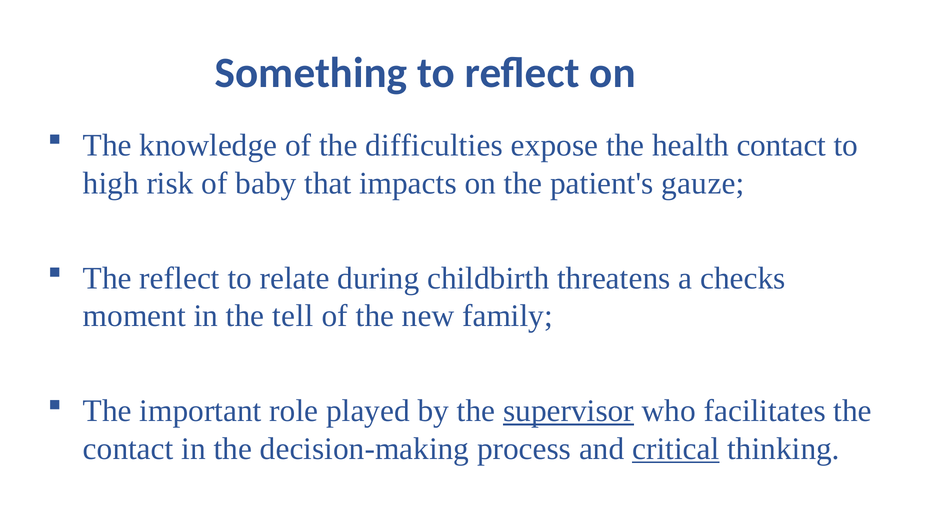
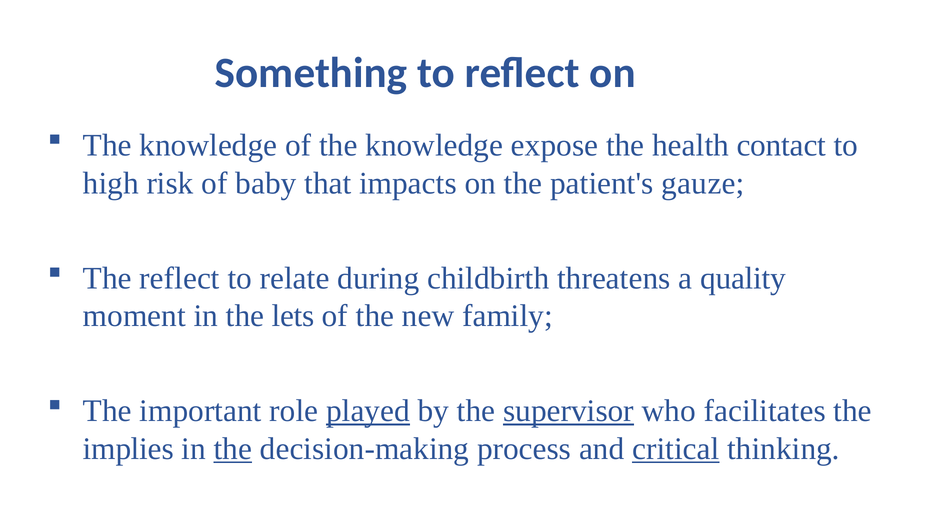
of the difficulties: difficulties -> knowledge
checks: checks -> quality
tell: tell -> lets
played underline: none -> present
contact at (128, 449): contact -> implies
the at (233, 449) underline: none -> present
